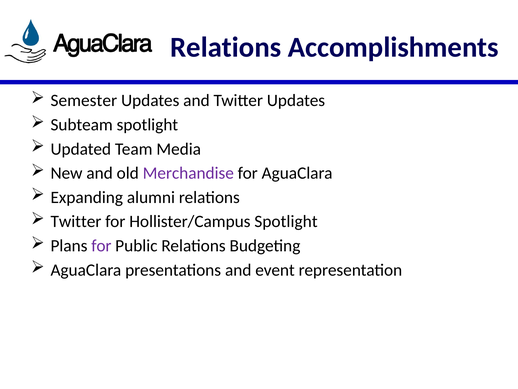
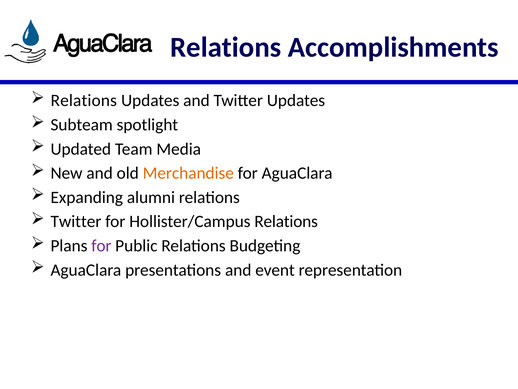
Semester at (84, 100): Semester -> Relations
Merchandise colour: purple -> orange
Hollister/Campus Spotlight: Spotlight -> Relations
